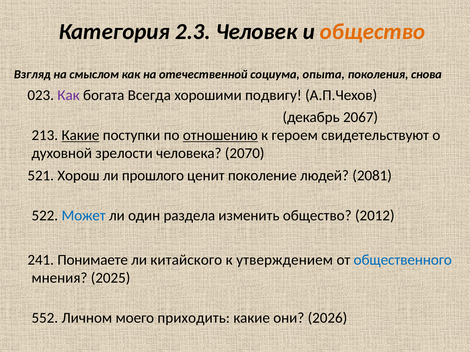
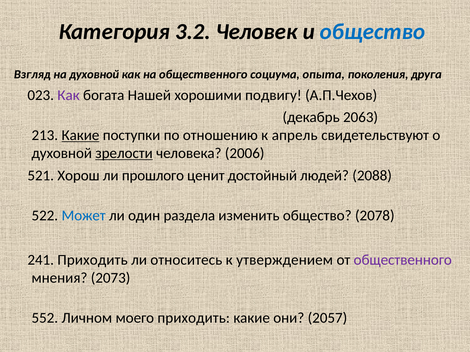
2.3: 2.3 -> 3.2
общество at (372, 32) colour: orange -> blue
на смыслом: смыслом -> духовной
на отечественной: отечественной -> общественного
снова: снова -> друга
Всегда: Всегда -> Нашей
2067: 2067 -> 2063
отношению underline: present -> none
героем: героем -> апрель
зрелости underline: none -> present
2070: 2070 -> 2006
поколение: поколение -> достойный
2081: 2081 -> 2088
2012: 2012 -> 2078
241 Понимаете: Понимаете -> Приходить
китайского: китайского -> относитесь
общественного at (403, 260) colour: blue -> purple
2025: 2025 -> 2073
2026: 2026 -> 2057
